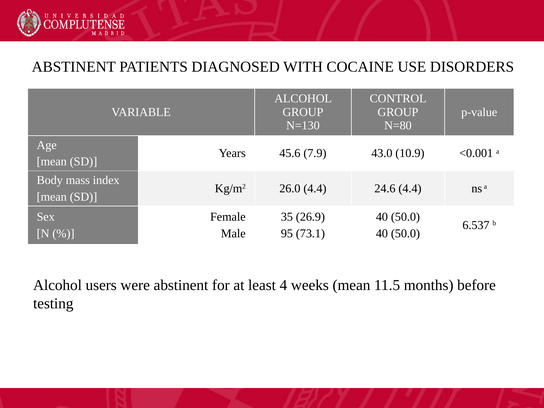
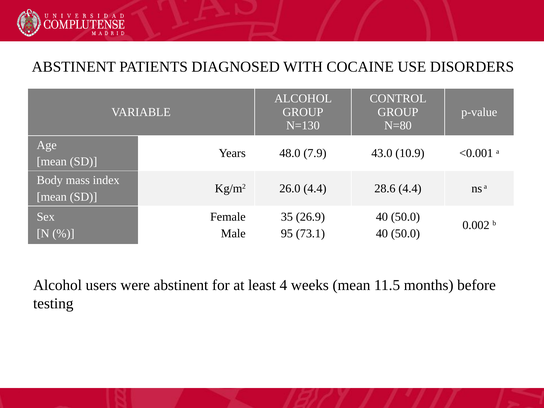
45.6: 45.6 -> 48.0
24.6: 24.6 -> 28.6
6.537: 6.537 -> 0.002
